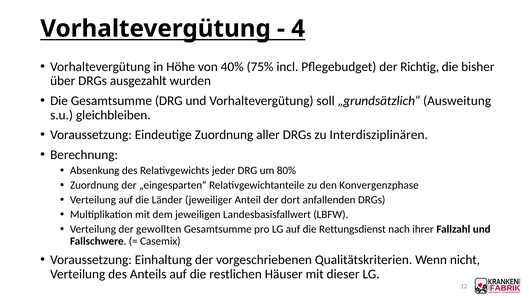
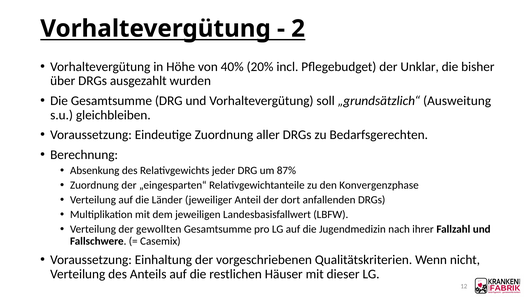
4: 4 -> 2
75%: 75% -> 20%
Richtig: Richtig -> Unklar
Interdisziplinären: Interdisziplinären -> Bedarfsgerechten
80%: 80% -> 87%
Rettungsdienst: Rettungsdienst -> Jugendmedizin
